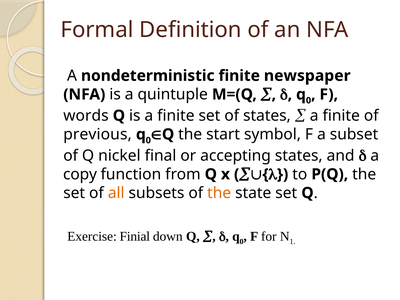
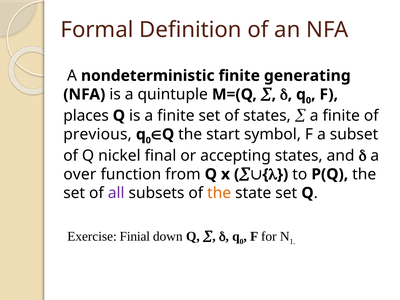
newspaper: newspaper -> generating
words: words -> places
copy: copy -> over
all colour: orange -> purple
